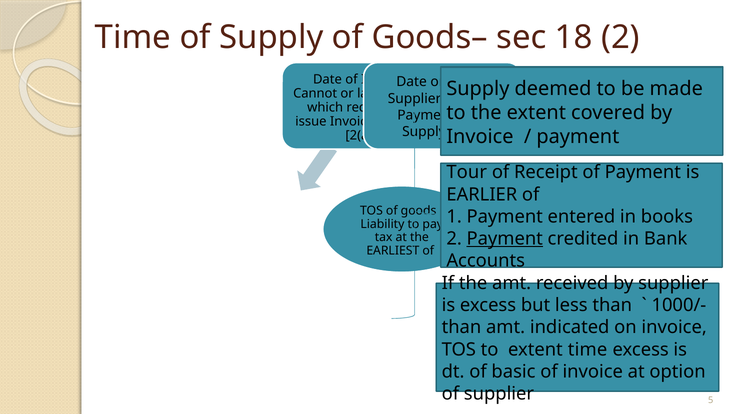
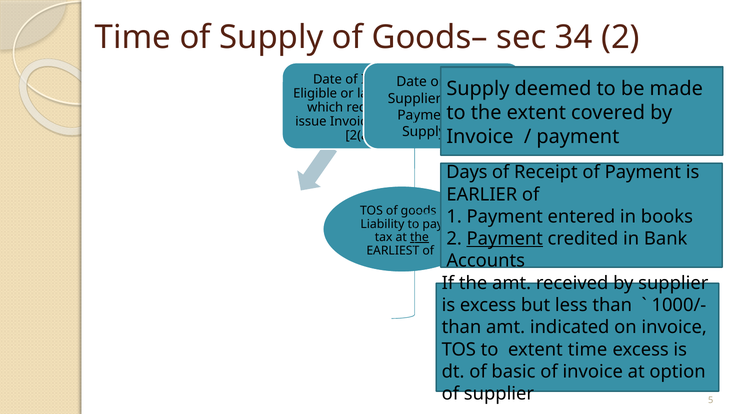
18: 18 -> 34
Cannot: Cannot -> Eligible
Tour: Tour -> Days
the at (419, 237) underline: none -> present
